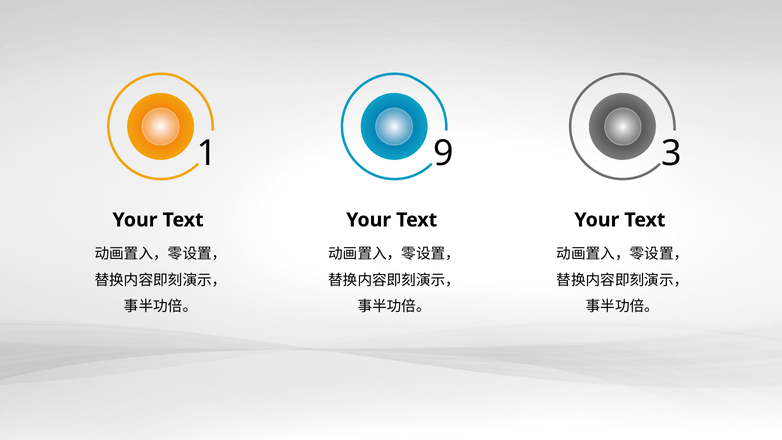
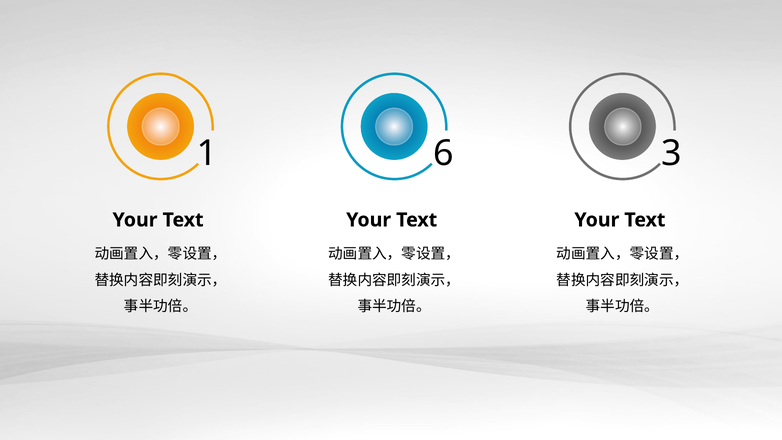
9: 9 -> 6
